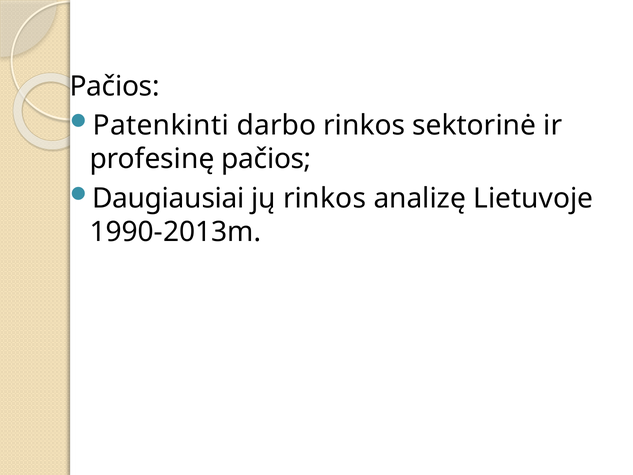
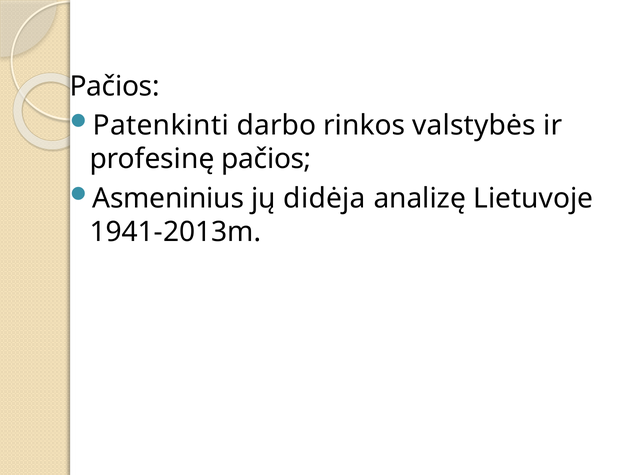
sektorinė: sektorinė -> valstybės
Daugiausiai: Daugiausiai -> Asmeninius
jų rinkos: rinkos -> didėja
1990-2013m: 1990-2013m -> 1941-2013m
